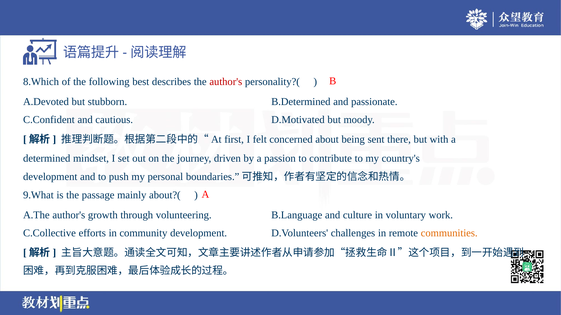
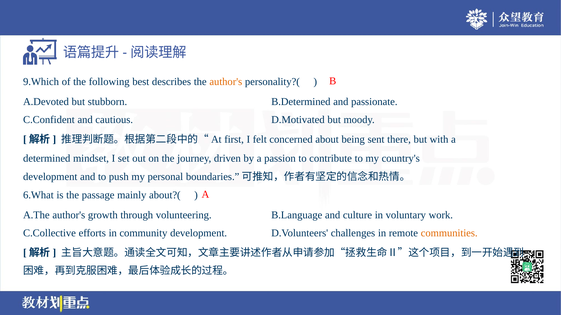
8.Which: 8.Which -> 9.Which
author's at (226, 82) colour: red -> orange
9.What: 9.What -> 6.What
